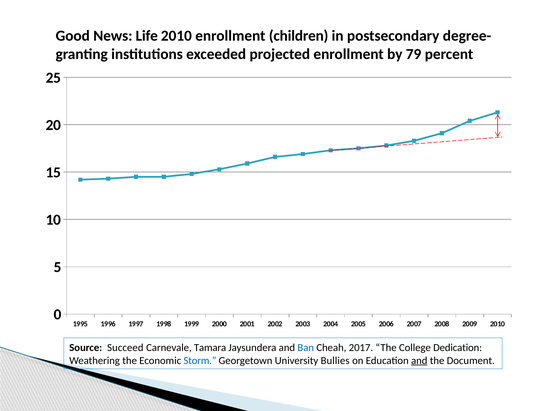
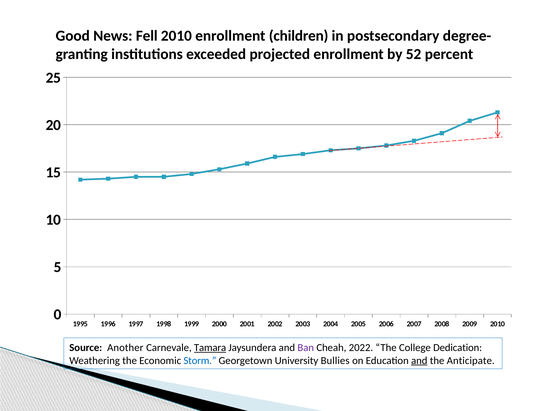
Life: Life -> Fell
79: 79 -> 52
Succeed: Succeed -> Another
Tamara underline: none -> present
Ban colour: blue -> purple
2017: 2017 -> 2022
Document: Document -> Anticipate
